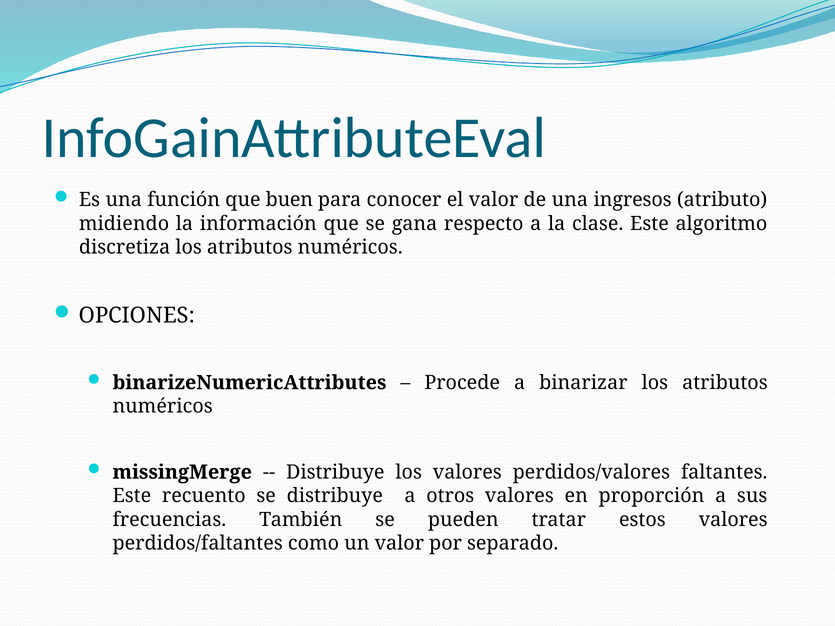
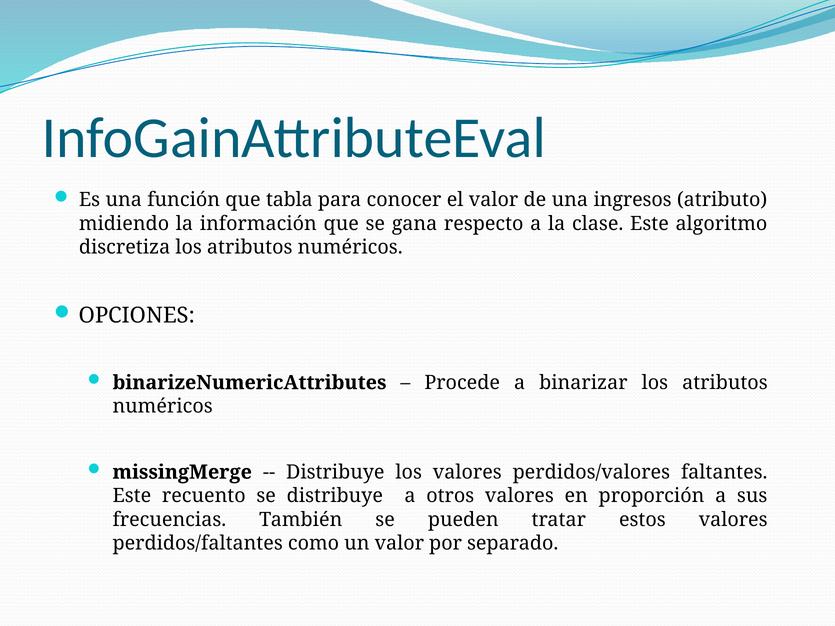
buen: buen -> tabla
